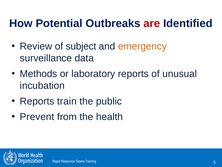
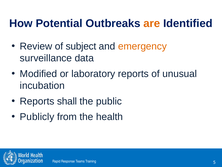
are colour: red -> orange
Methods: Methods -> Modified
train: train -> shall
Prevent: Prevent -> Publicly
